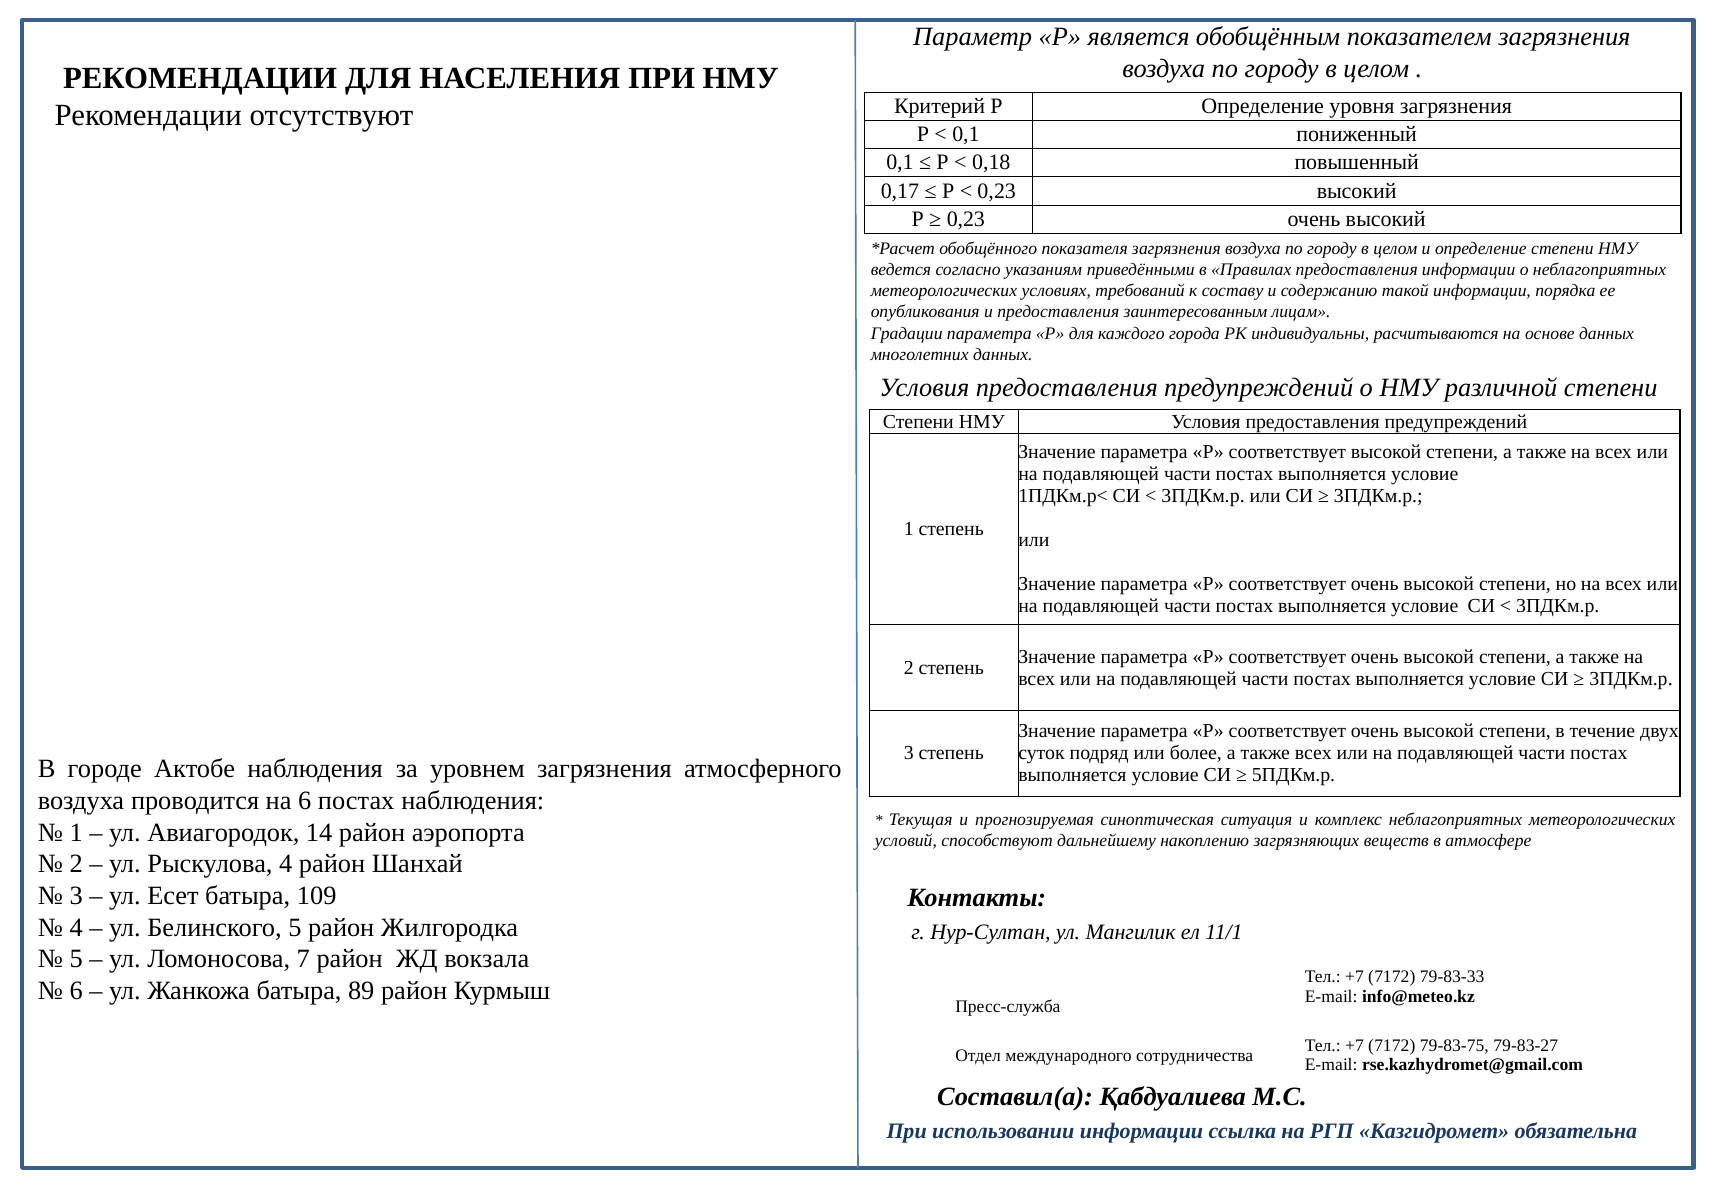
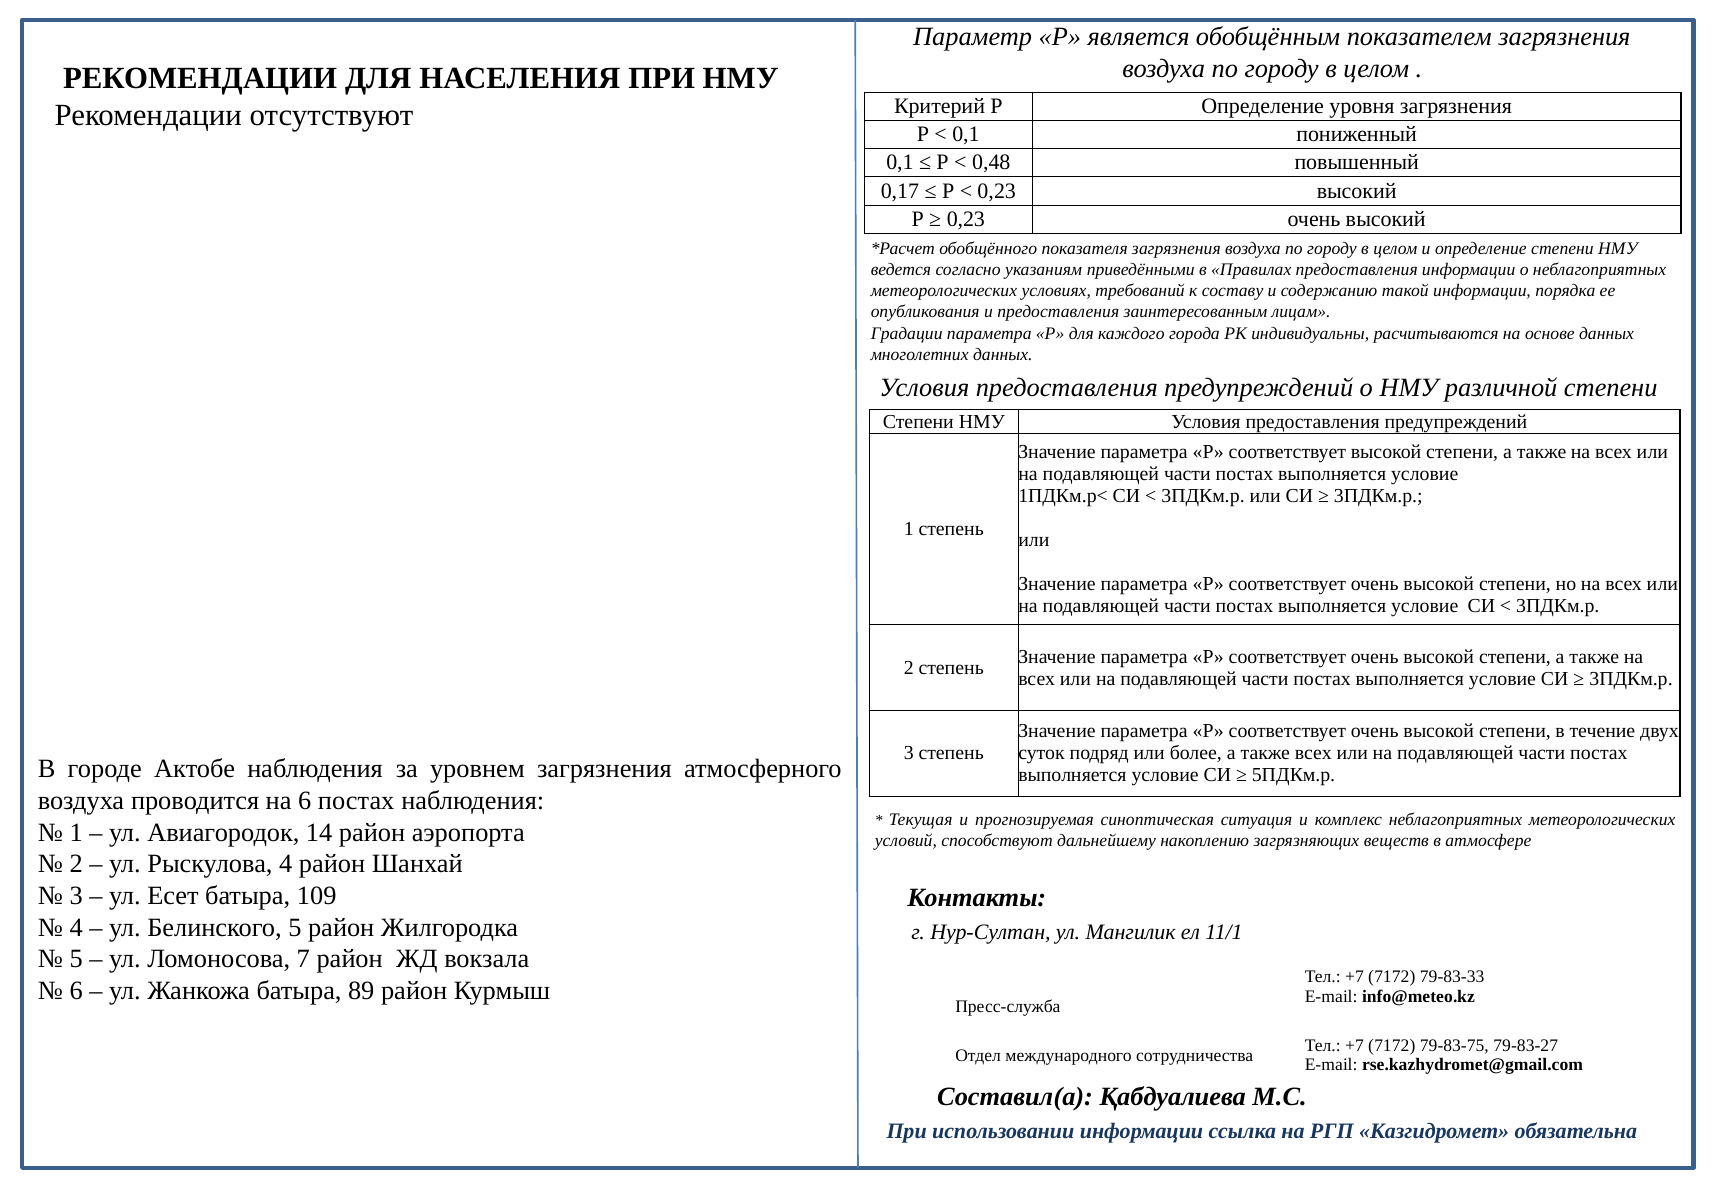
0,18: 0,18 -> 0,48
